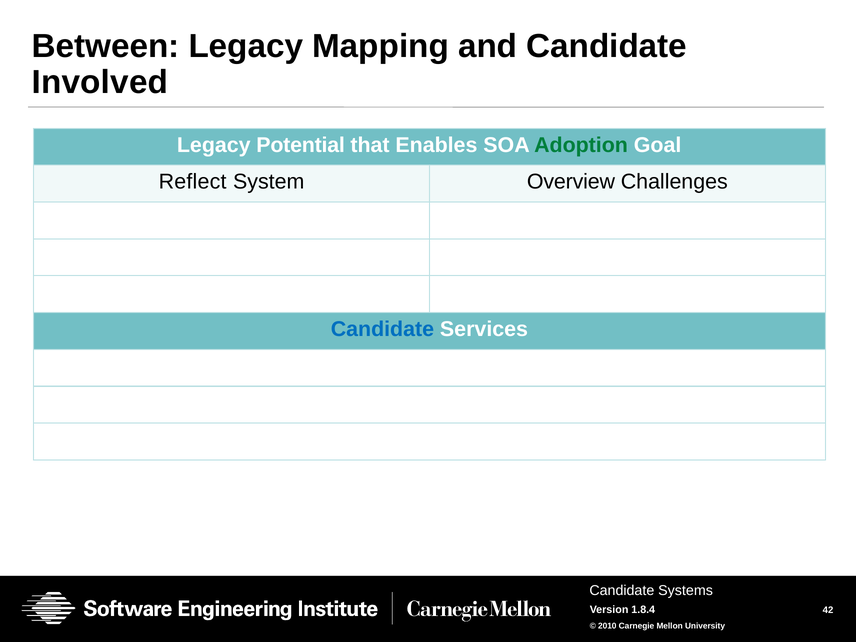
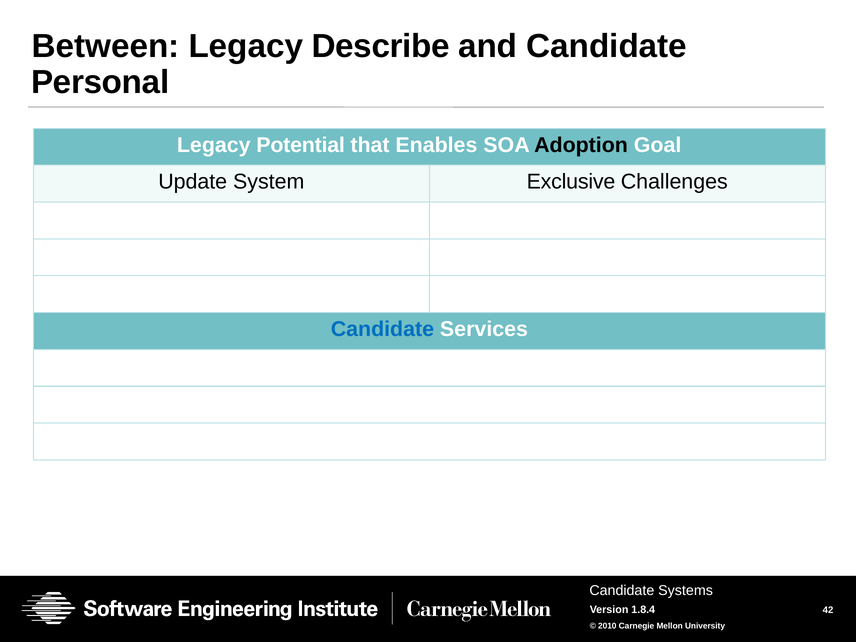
Mapping: Mapping -> Describe
Involved: Involved -> Personal
Adoption colour: green -> black
Reflect: Reflect -> Update
Overview: Overview -> Exclusive
